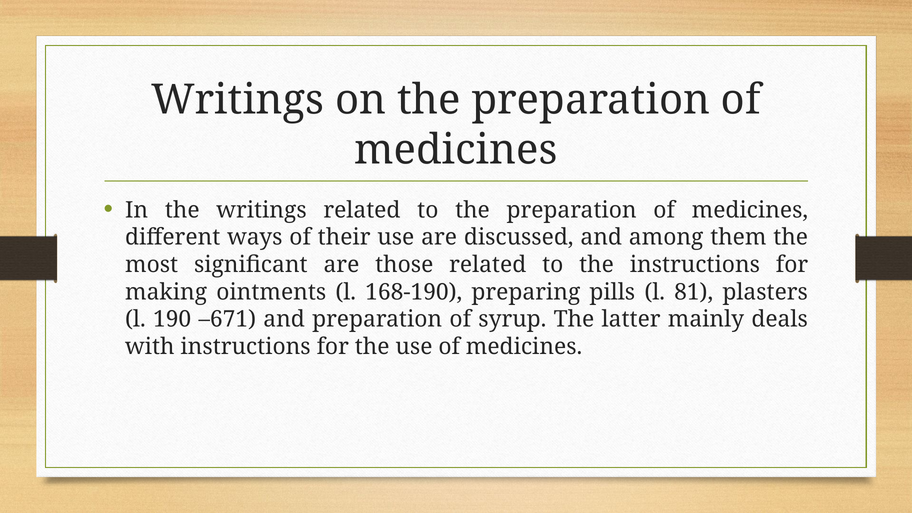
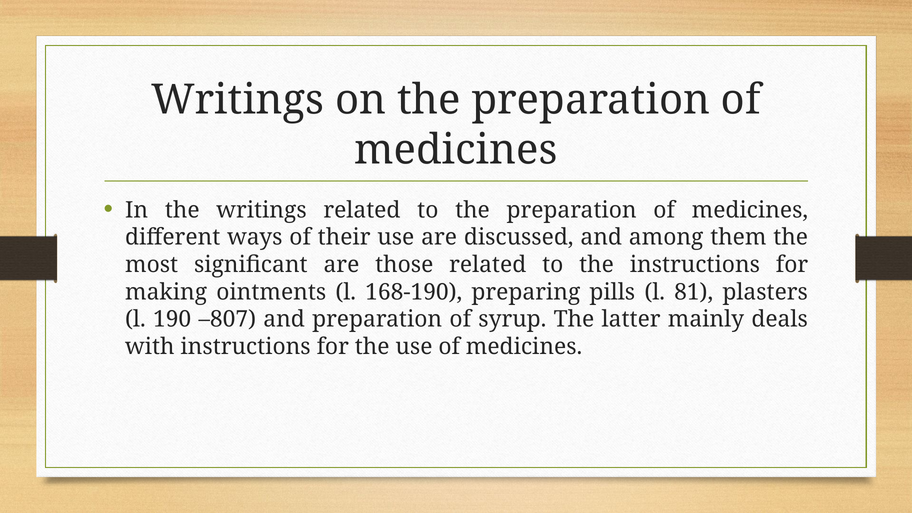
–671: –671 -> –807
